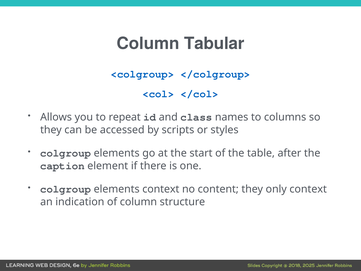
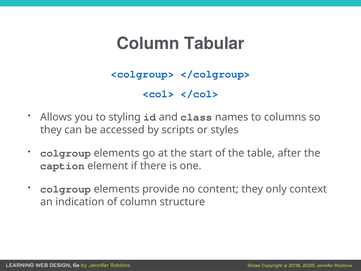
repeat: repeat -> styling
elements context: context -> provide
